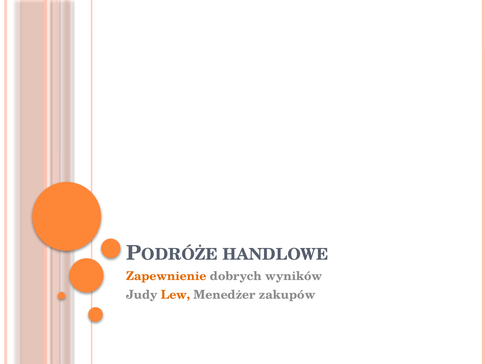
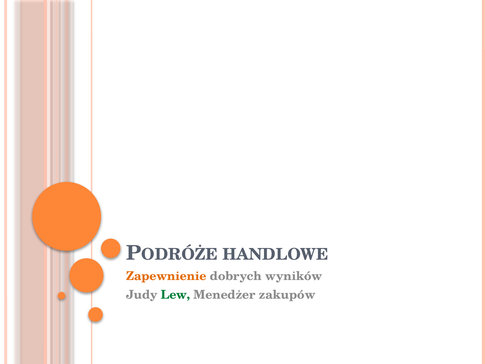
Lew colour: orange -> green
